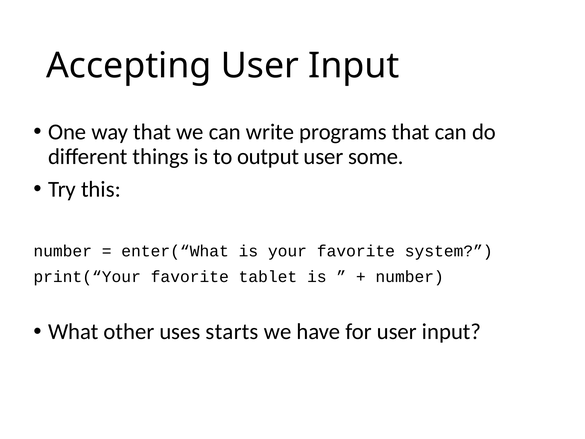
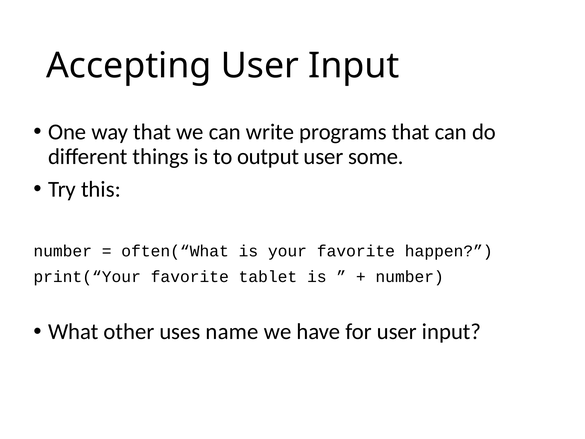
enter(“What: enter(“What -> often(“What
system: system -> happen
starts: starts -> name
